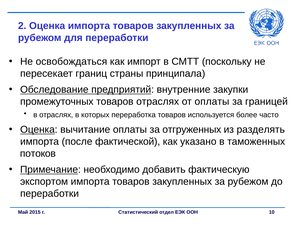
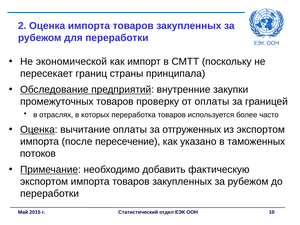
освобождаться: освобождаться -> экономической
товаров отраслях: отраслях -> проверку
из разделять: разделять -> экспортом
фактической: фактической -> пересечение
